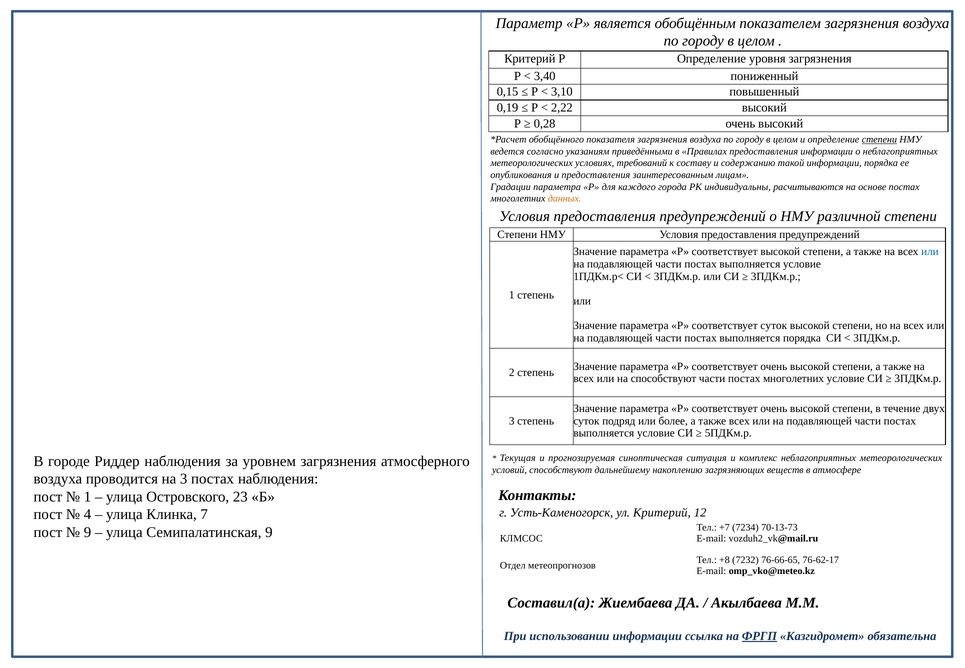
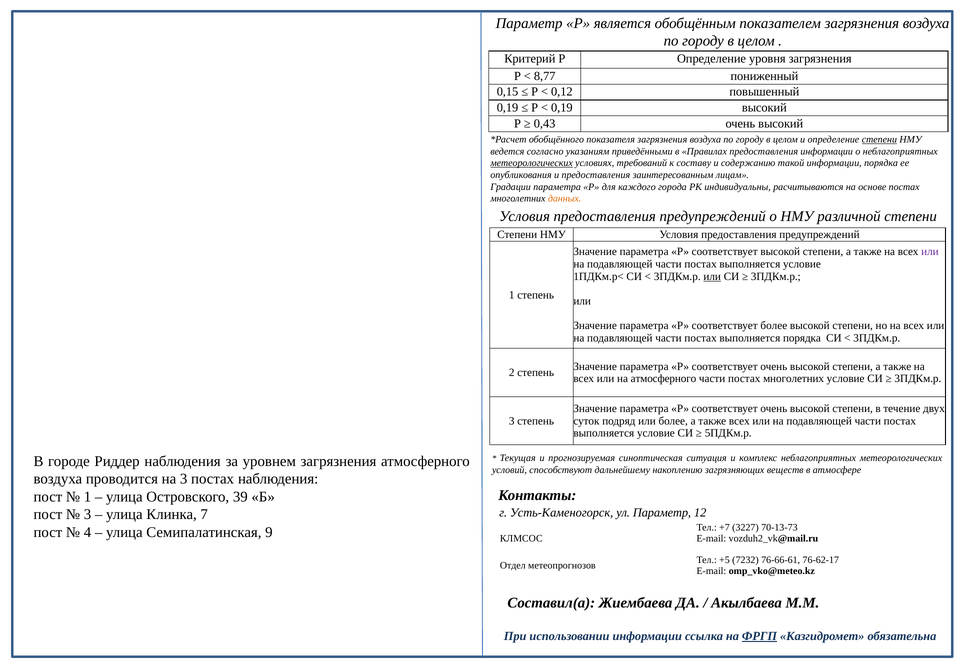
3,40: 3,40 -> 8,77
3,10: 3,10 -> 0,12
2,22 at (562, 108): 2,22 -> 0,19
0,28: 0,28 -> 0,43
метеорологических at (532, 163) underline: none -> present
или at (930, 252) colour: blue -> purple
или at (712, 276) underline: none -> present
соответствует суток: суток -> более
на способствуют: способствуют -> атмосферного
23: 23 -> 39
ул Критерий: Критерий -> Параметр
4 at (88, 515): 4 -> 3
7234: 7234 -> 3227
9 at (88, 532): 9 -> 4
+8: +8 -> +5
76-66-65: 76-66-65 -> 76-66-61
